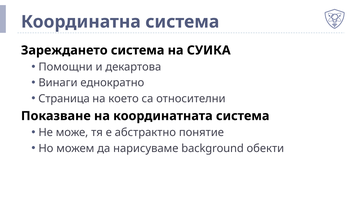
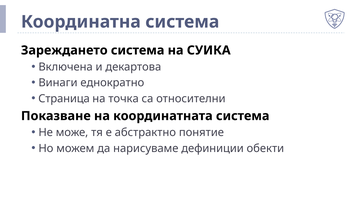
Помощни: Помощни -> Включена
което: което -> точка
background: background -> дефиниции
